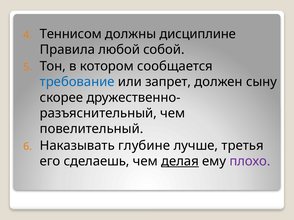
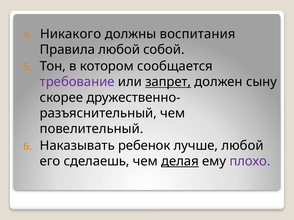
Теннисом: Теннисом -> Никакого
дисциплине: дисциплине -> воспитания
требование colour: blue -> purple
запрет underline: none -> present
глубине: глубине -> ребенок
лучше третья: третья -> любой
